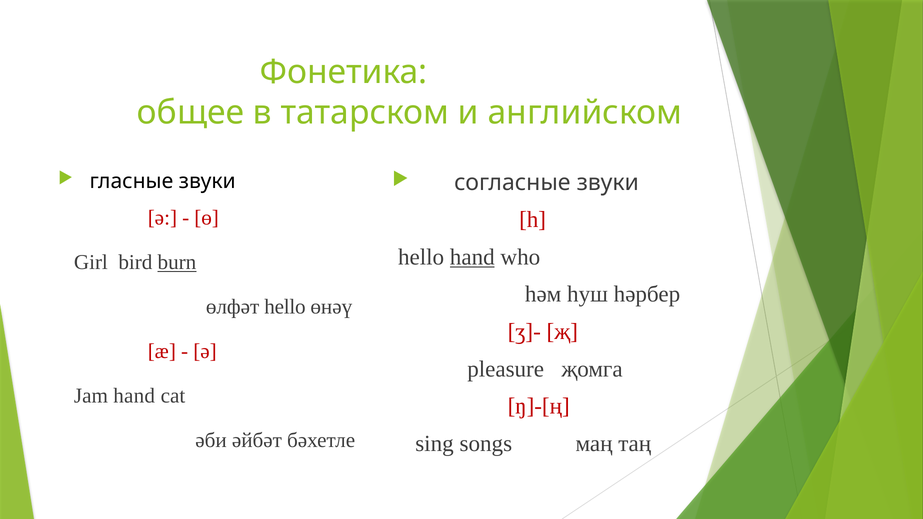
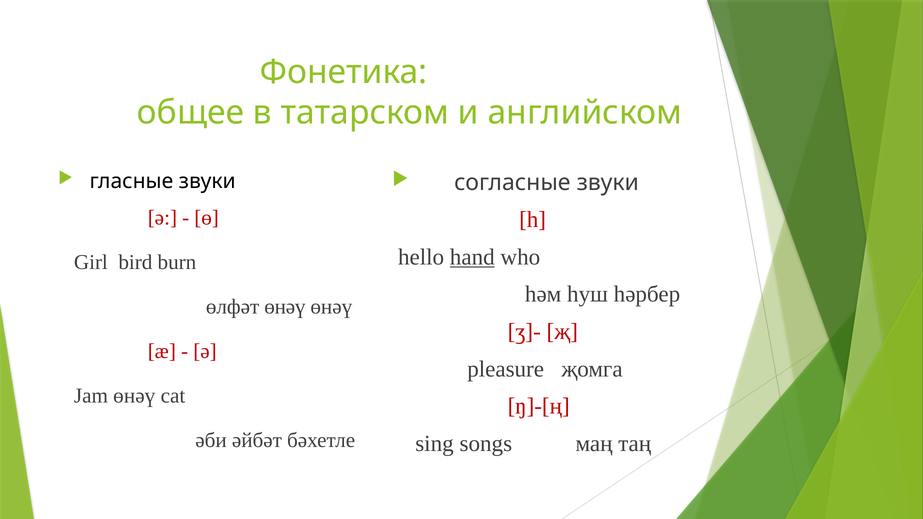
burn underline: present -> none
өлфәт hello: hello -> өнәү
Jam hand: hand -> өнәү
